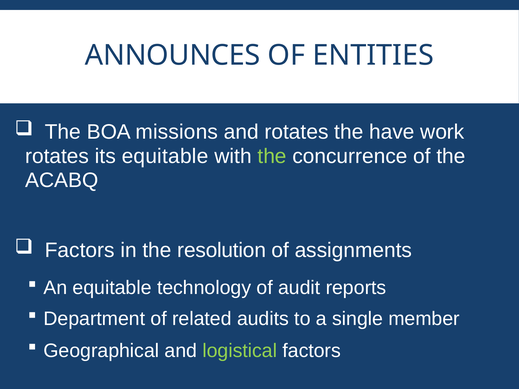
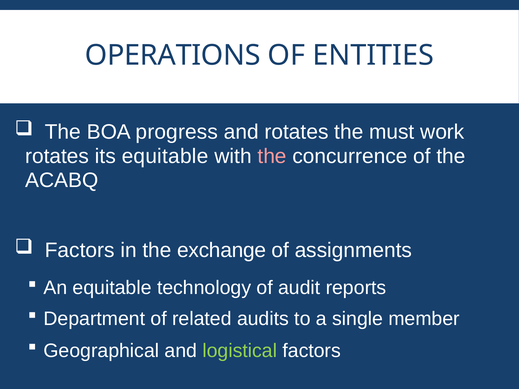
ANNOUNCES: ANNOUNCES -> OPERATIONS
missions: missions -> progress
have: have -> must
the at (272, 156) colour: light green -> pink
resolution: resolution -> exchange
